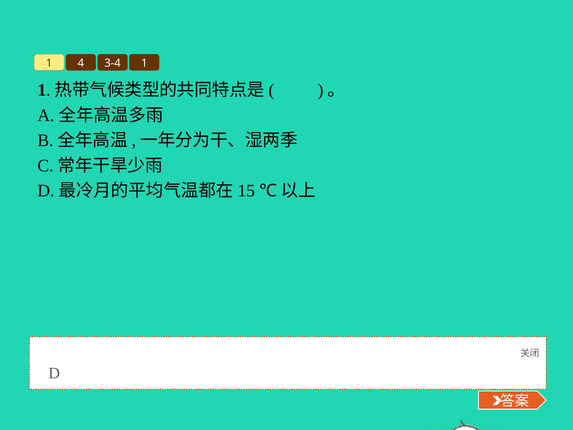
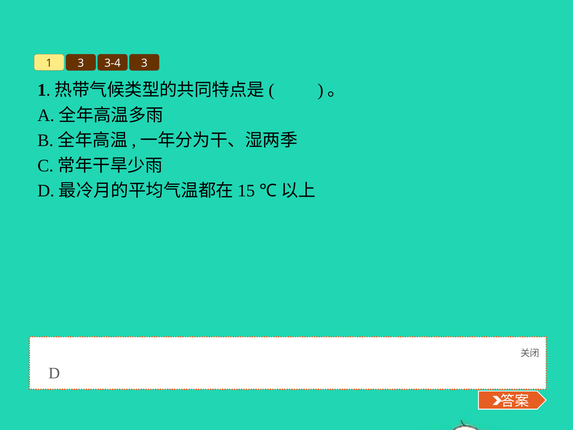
1 4: 4 -> 3
3-4 1: 1 -> 3
